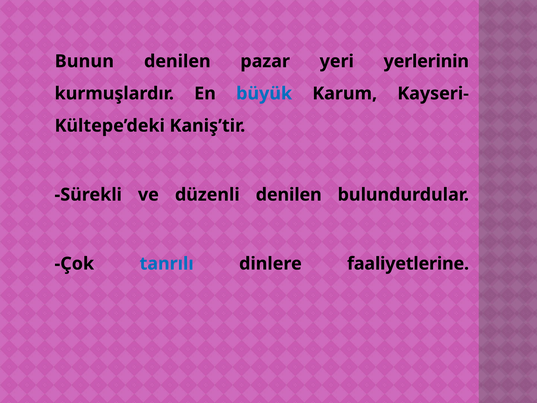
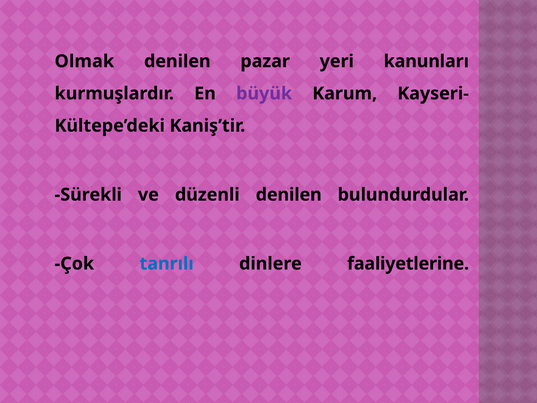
Bunun: Bunun -> Olmak
yerlerinin: yerlerinin -> kanunları
büyük colour: blue -> purple
